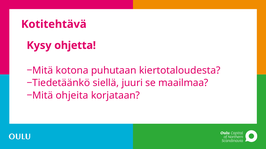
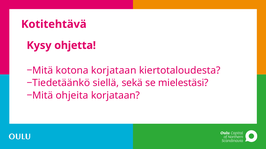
kotona puhutaan: puhutaan -> korjataan
juuri: juuri -> sekä
maailmaa: maailmaa -> mielestäsi
